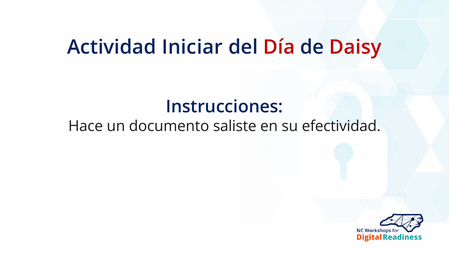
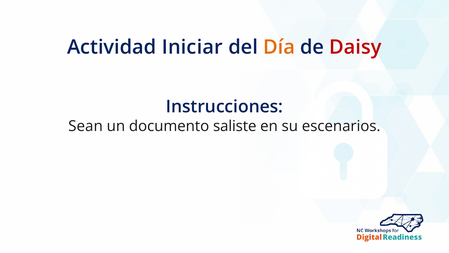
Día colour: red -> orange
Hace: Hace -> Sean
efectividad: efectividad -> escenarios
